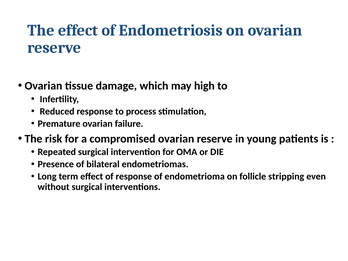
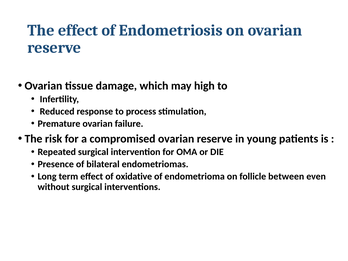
of response: response -> oxidative
stripping: stripping -> between
